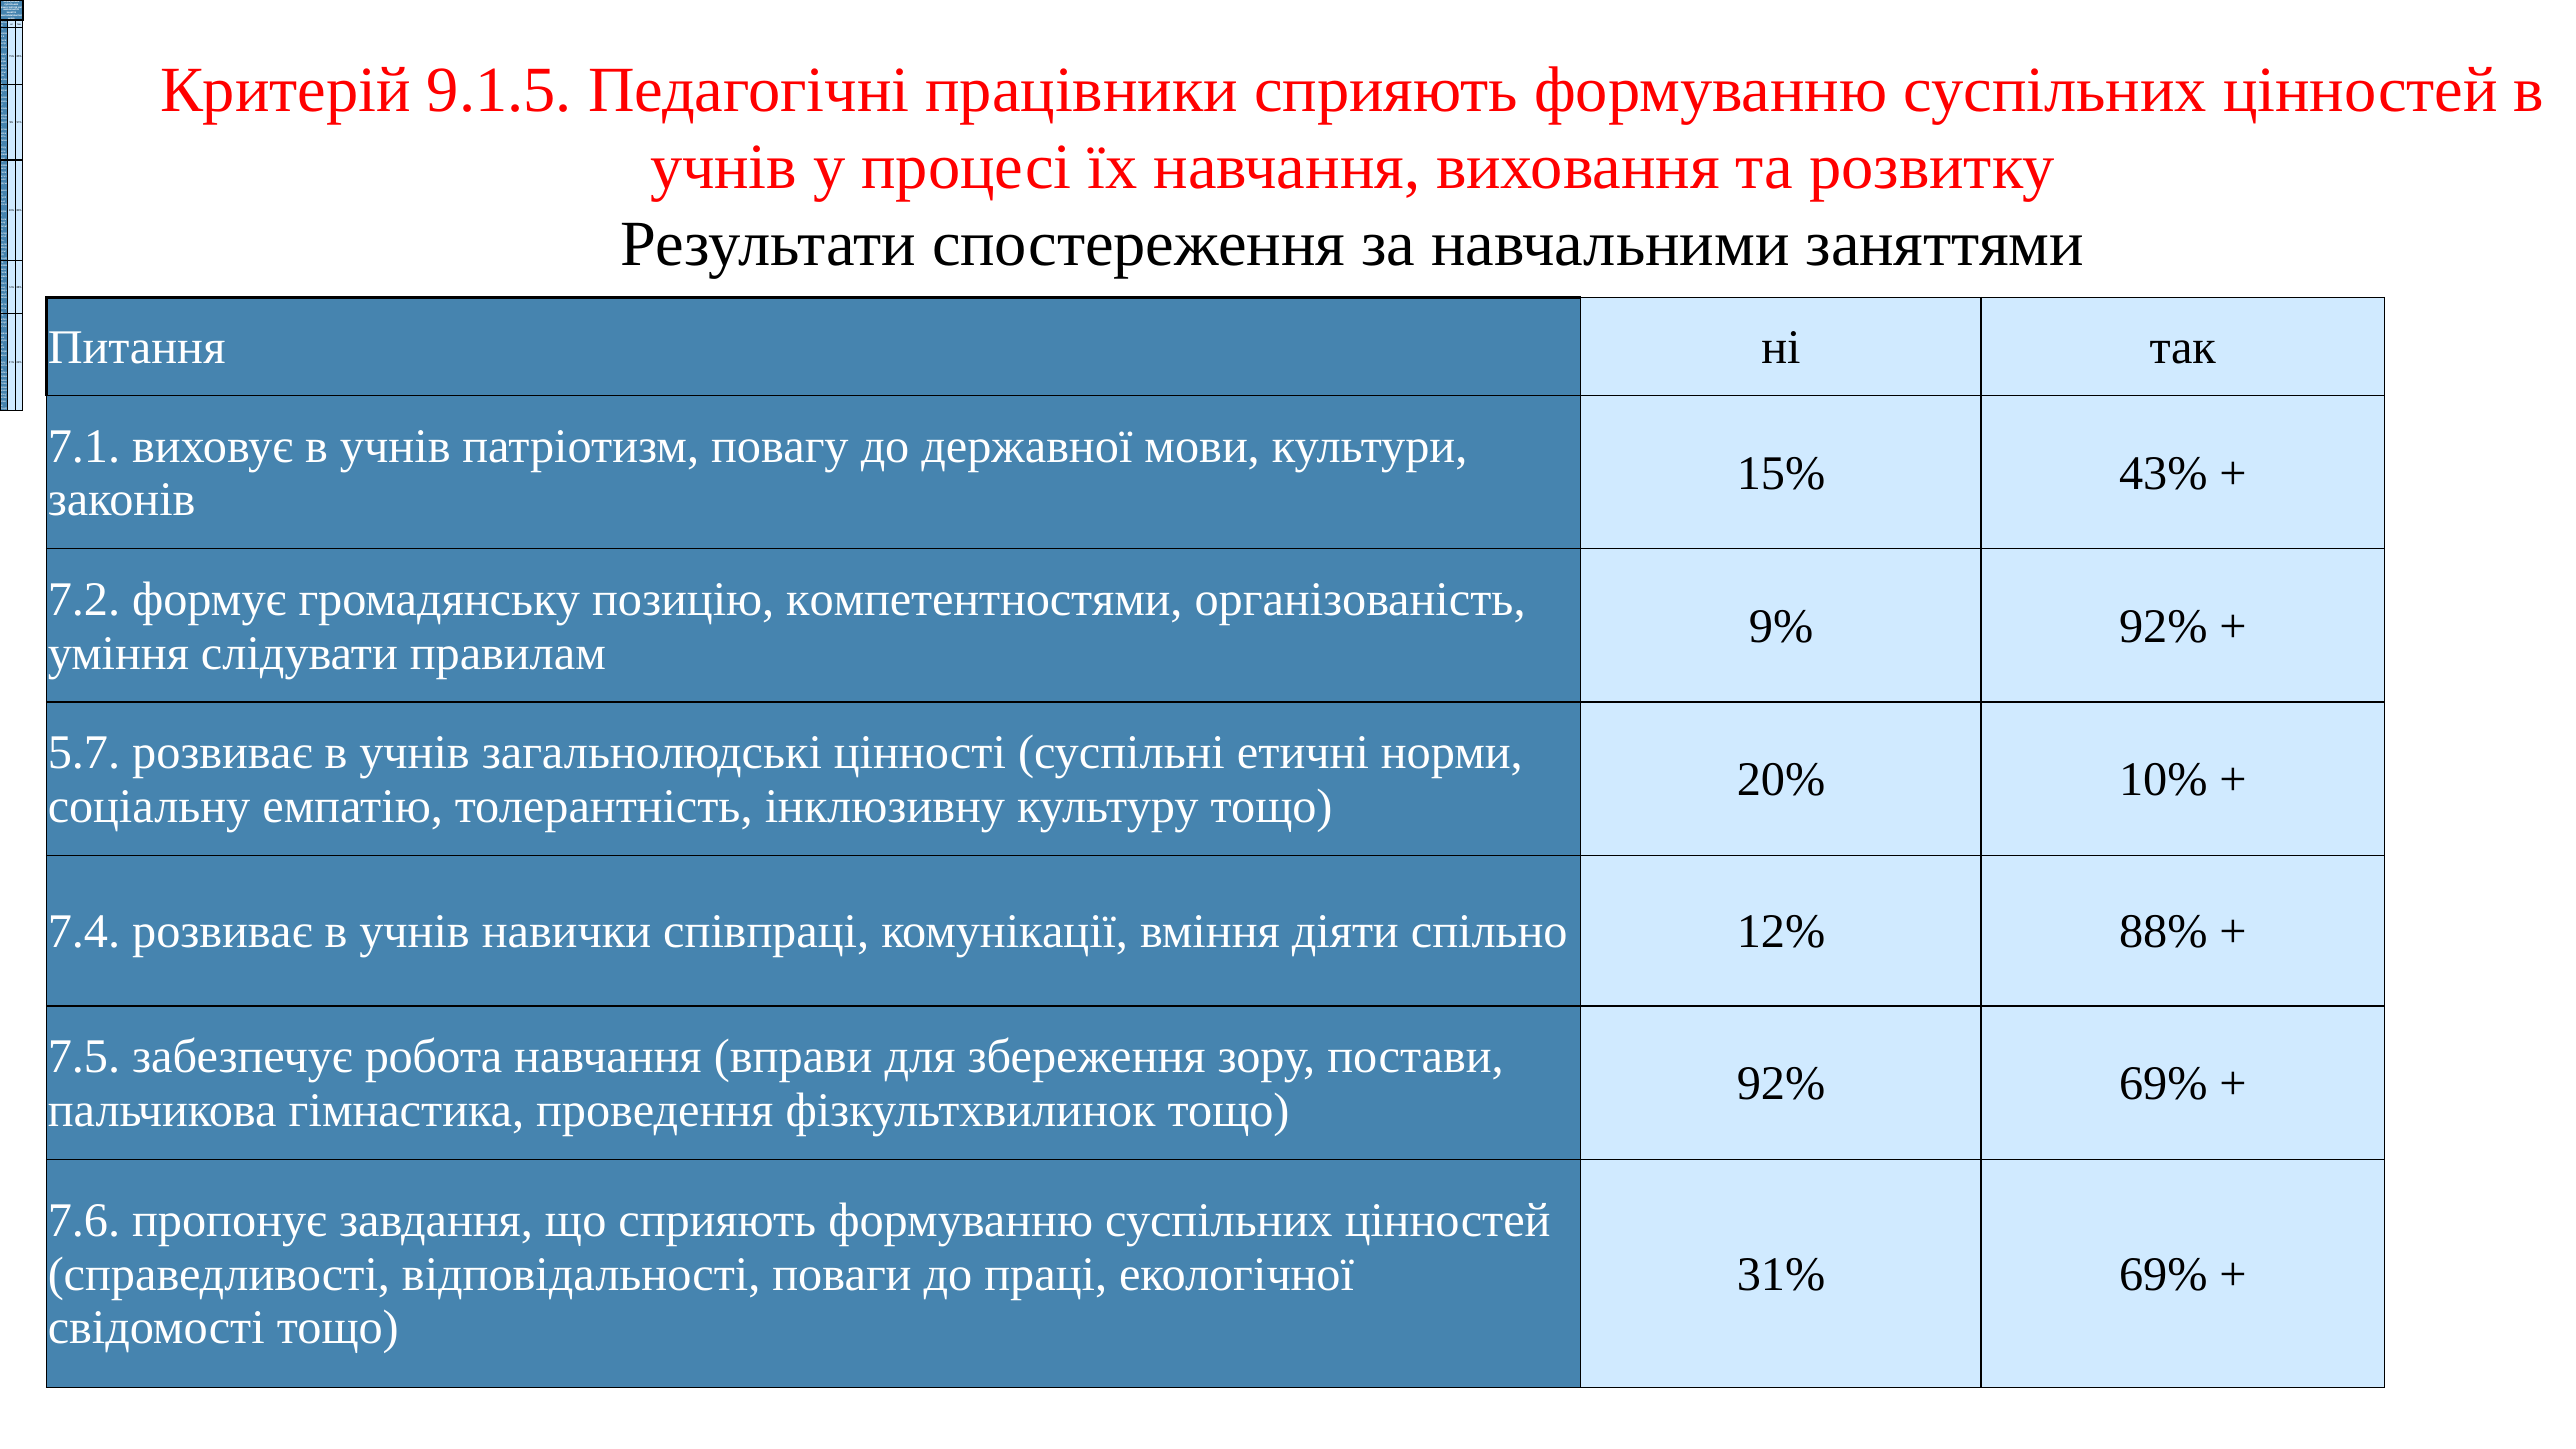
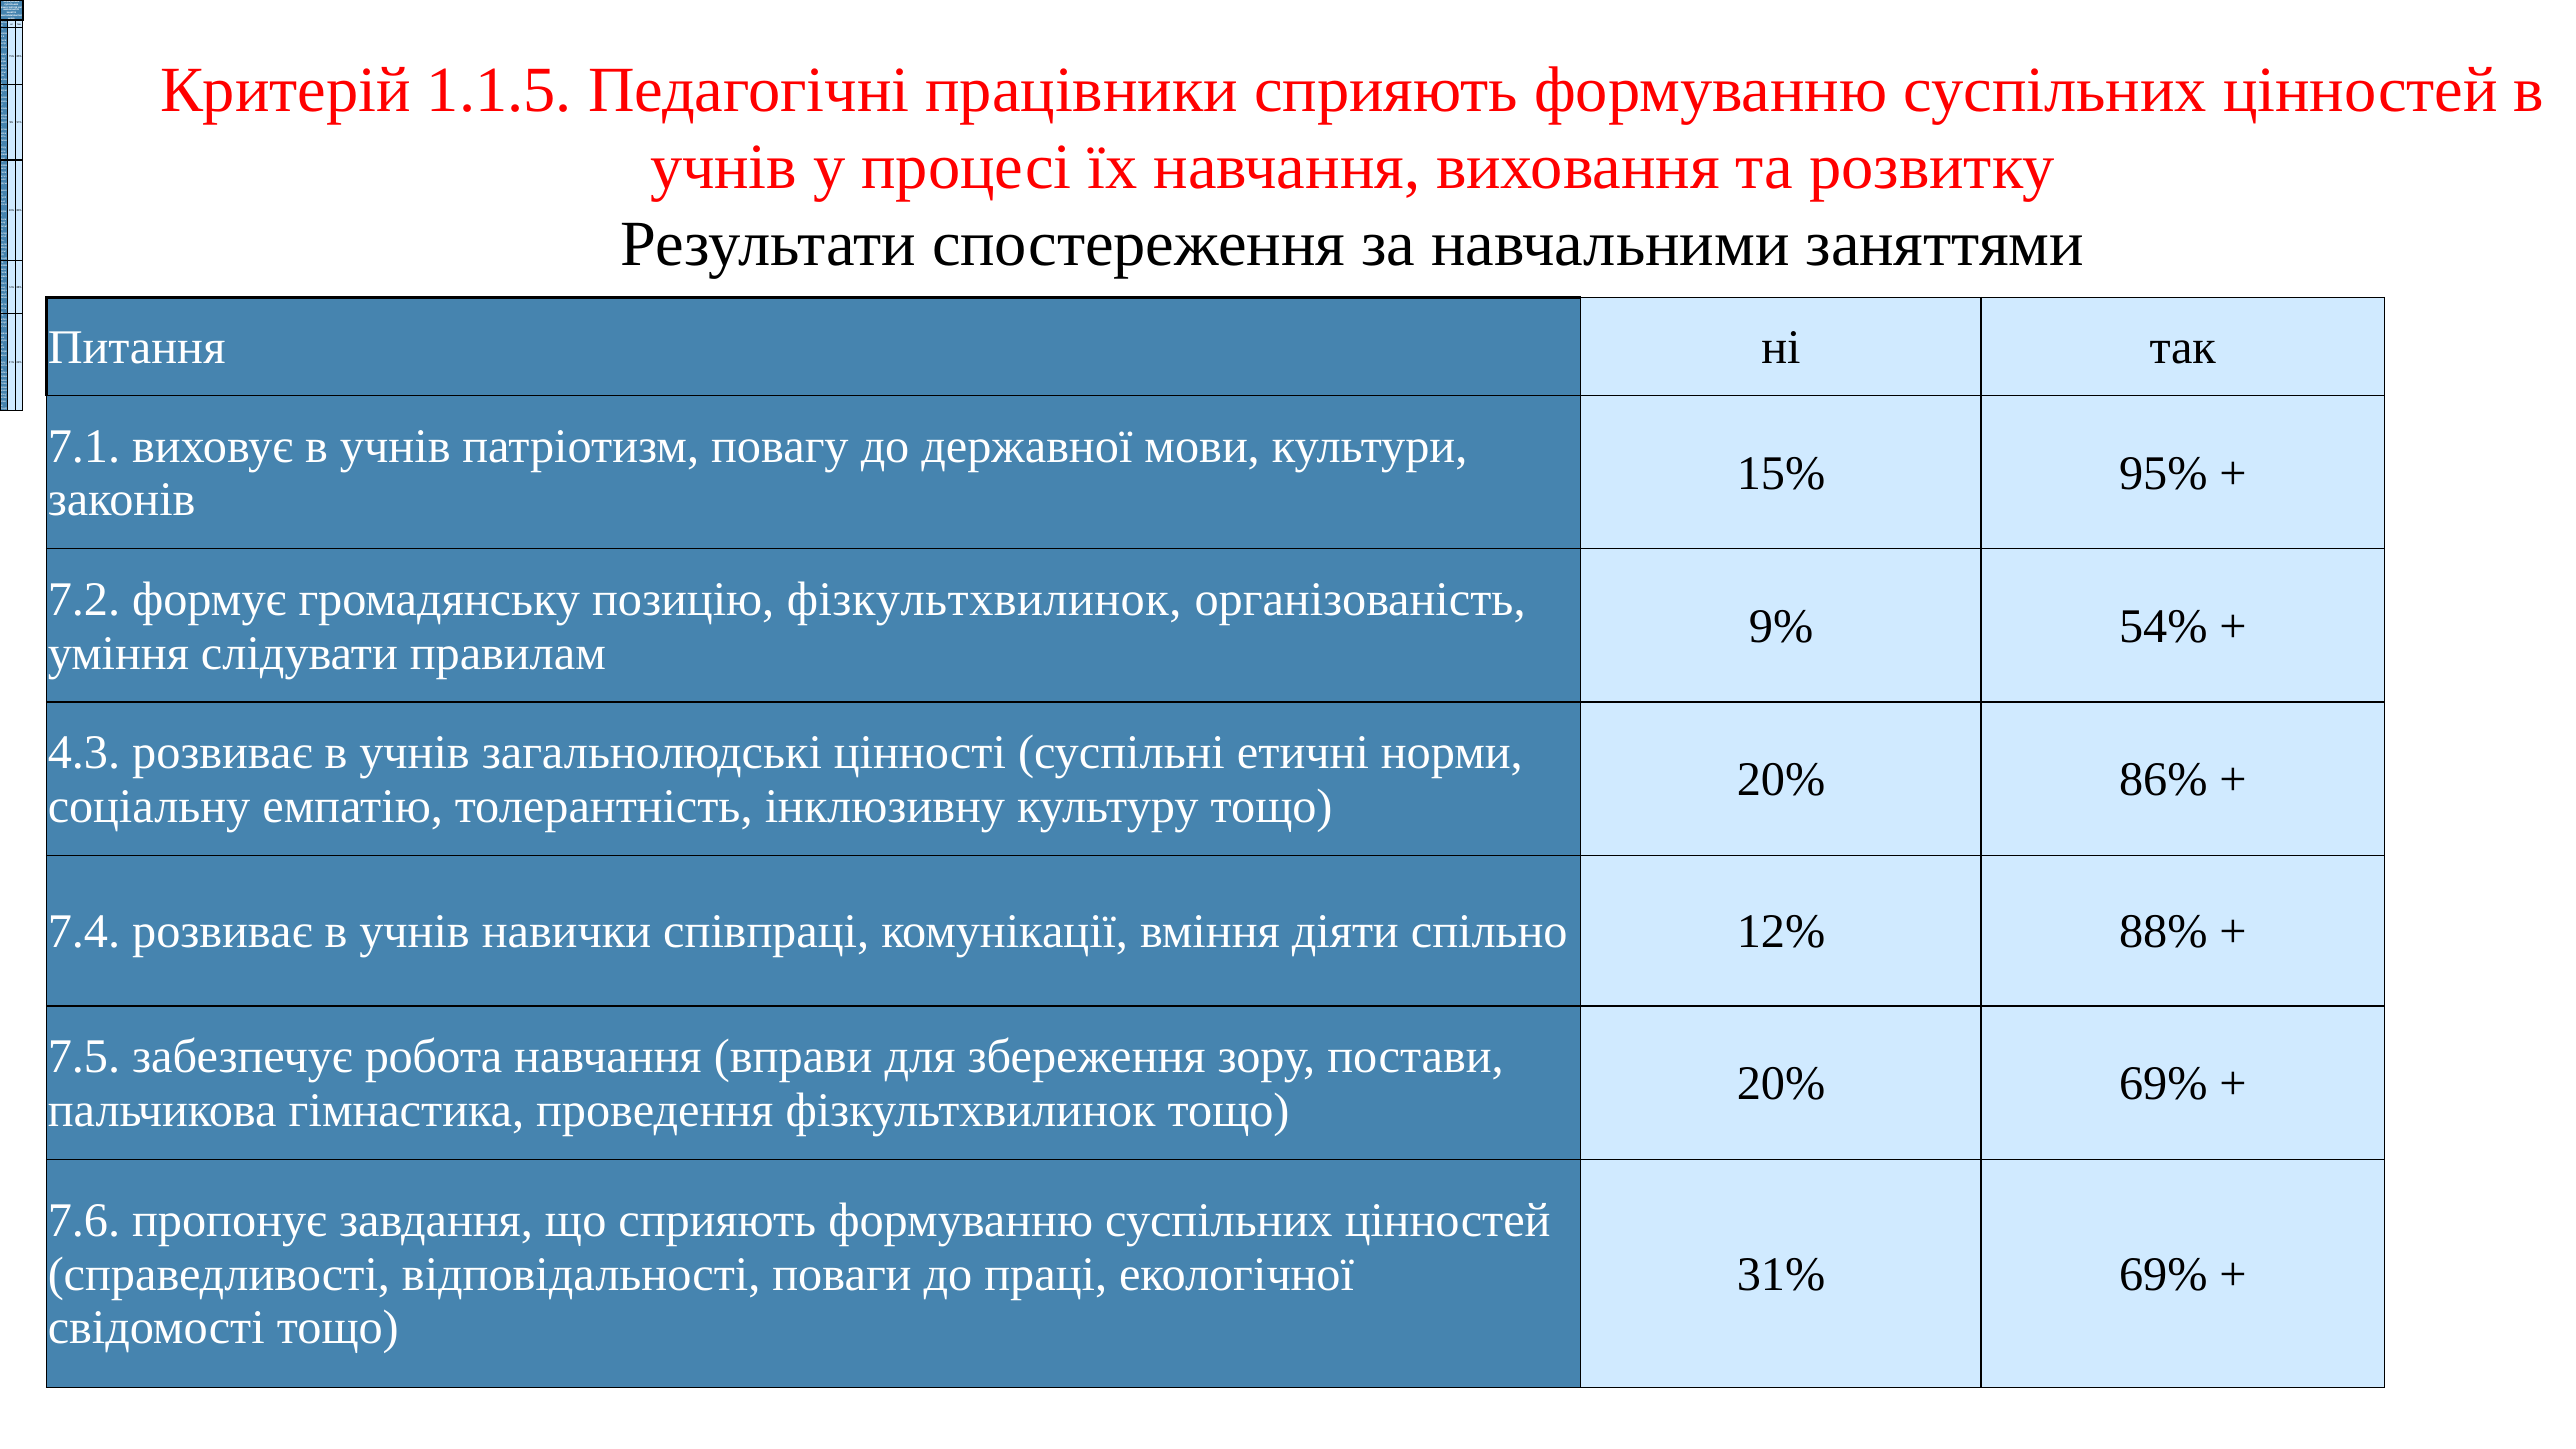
9.1.5: 9.1.5 -> 1.1.5
43%: 43% -> 95%
позицію компетентностями: компетентностями -> фізкультхвилинок
9% 92%: 92% -> 54%
5.7: 5.7 -> 4.3
10%: 10% -> 86%
92% at (1781, 1084): 92% -> 20%
